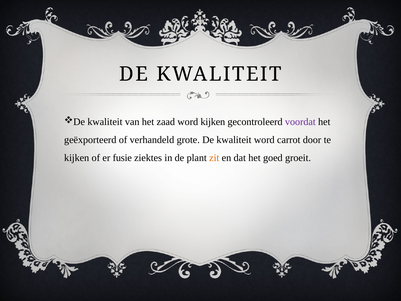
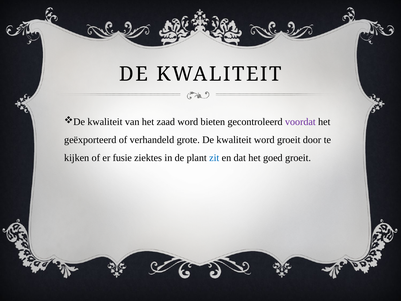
word kijken: kijken -> bieten
word carrot: carrot -> groeit
zit colour: orange -> blue
